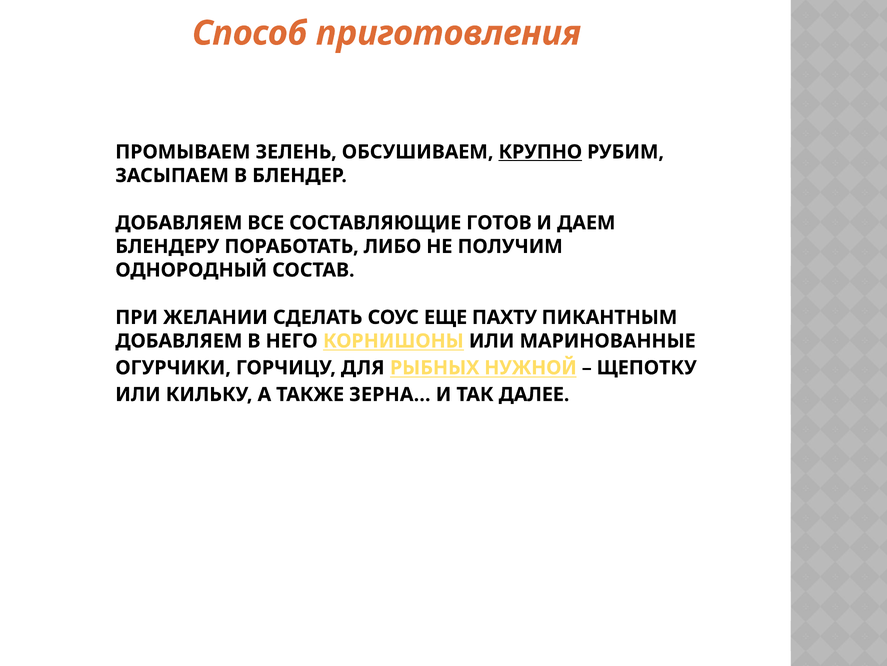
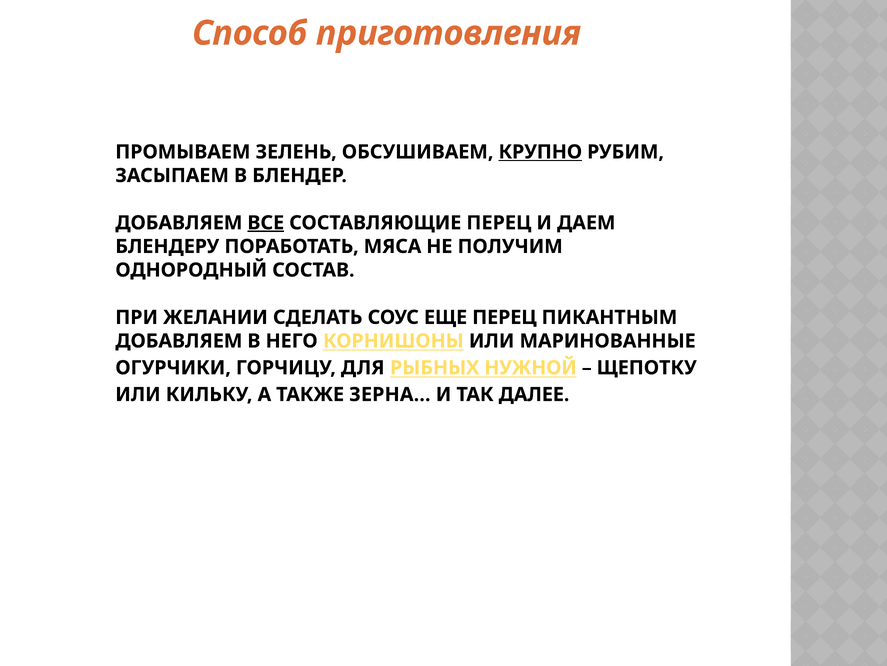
ВСЕ underline: none -> present
СОСТАВЛЯЮЩИЕ ГОТОВ: ГОТОВ -> ПЕРЕЦ
ЛИБО: ЛИБО -> МЯСА
ЕЩЕ ПАХТУ: ПАХТУ -> ПЕРЕЦ
